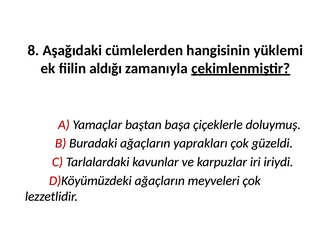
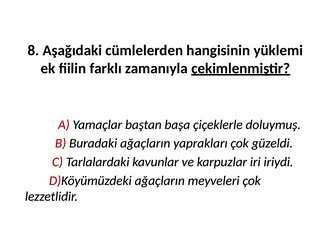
aldığı: aldığı -> farklı
